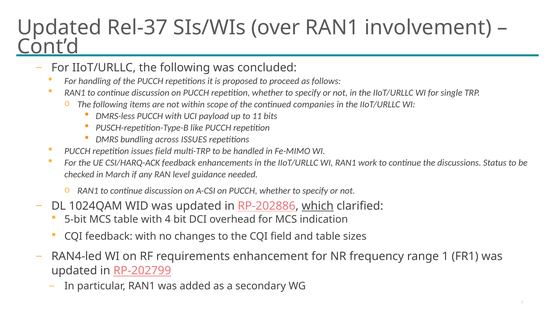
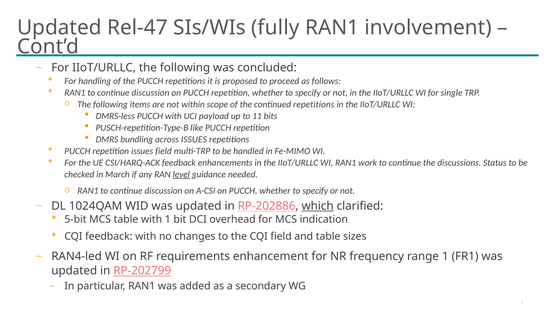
Rel-37: Rel-37 -> Rel-47
over: over -> fully
continued companies: companies -> repetitions
level underline: none -> present
with 4: 4 -> 1
